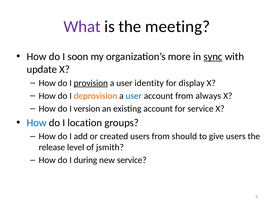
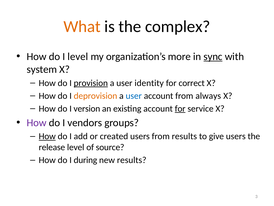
What colour: purple -> orange
meeting: meeting -> complex
I soon: soon -> level
update: update -> system
display: display -> correct
for at (180, 108) underline: none -> present
How at (37, 122) colour: blue -> purple
location: location -> vendors
How at (47, 136) underline: none -> present
from should: should -> results
jsmith: jsmith -> source
new service: service -> results
